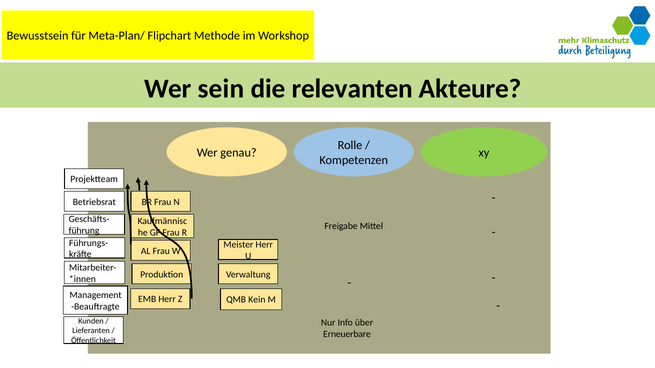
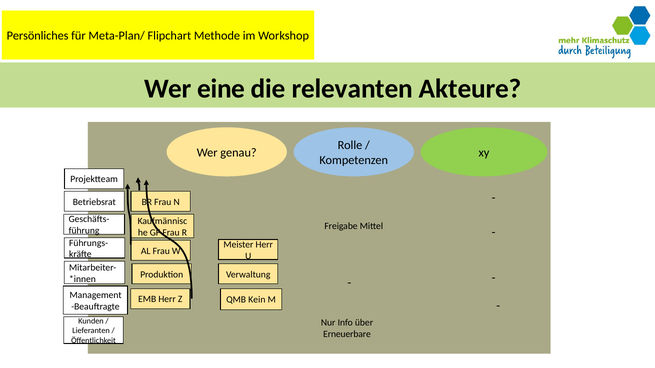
Bewusstsein: Bewusstsein -> Persönliches
sein: sein -> eine
